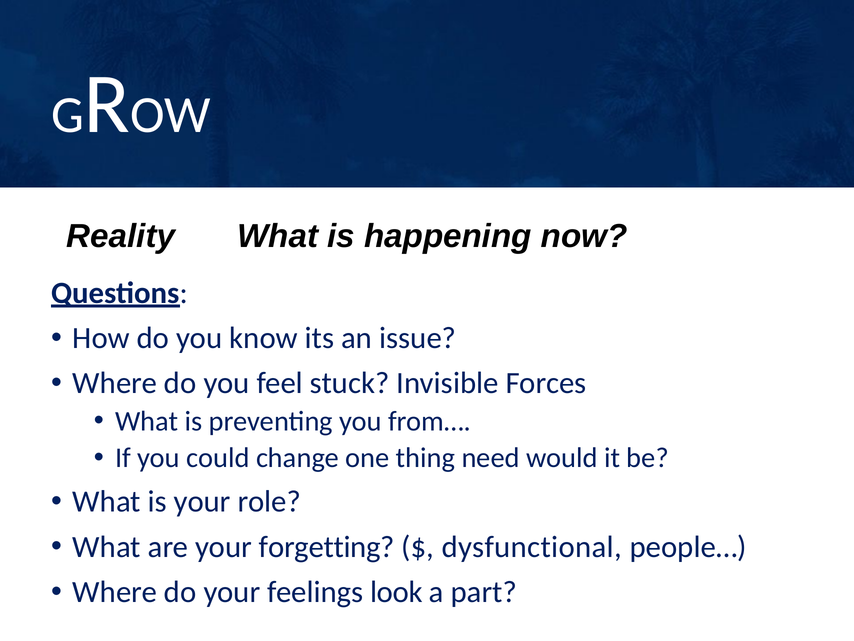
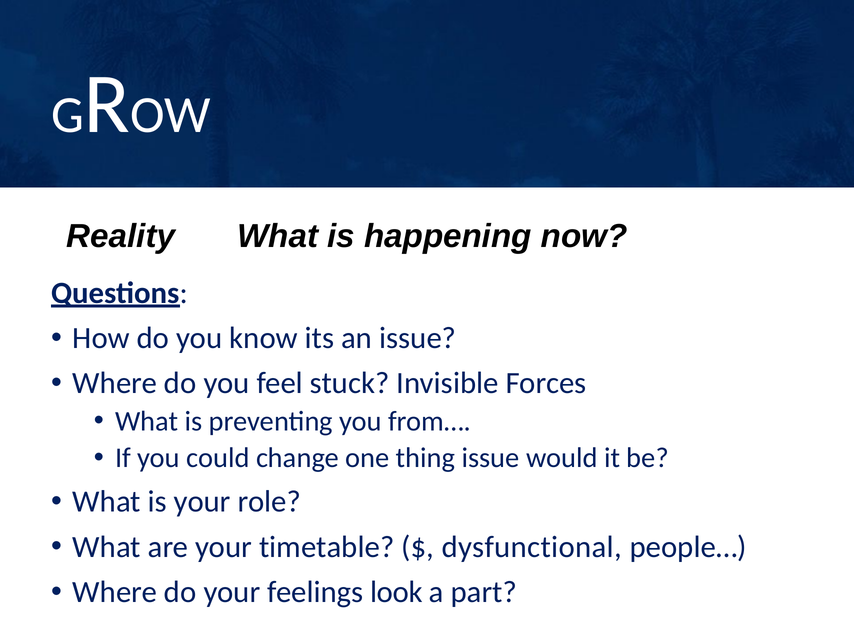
thing need: need -> issue
forgetting: forgetting -> timetable
